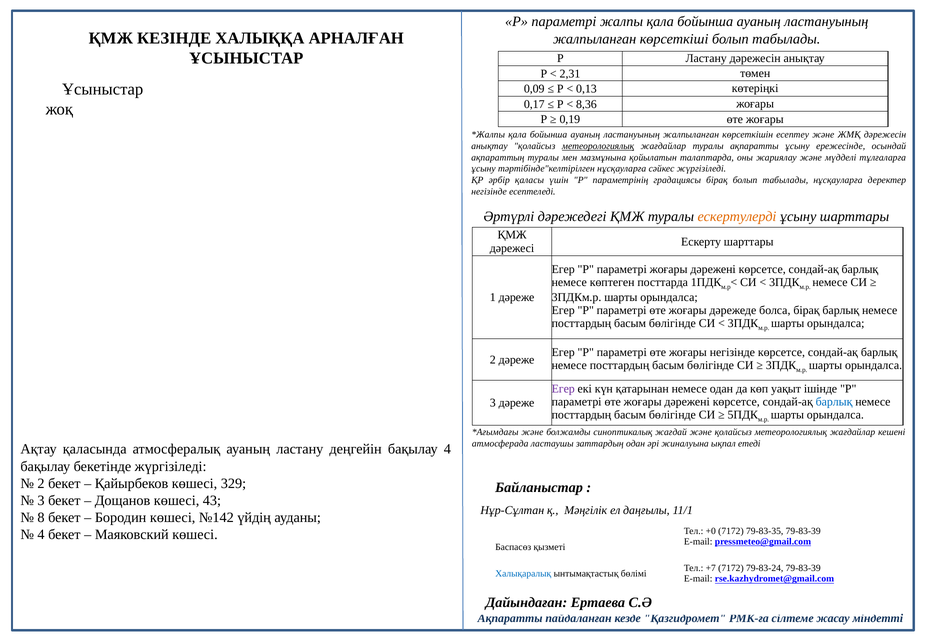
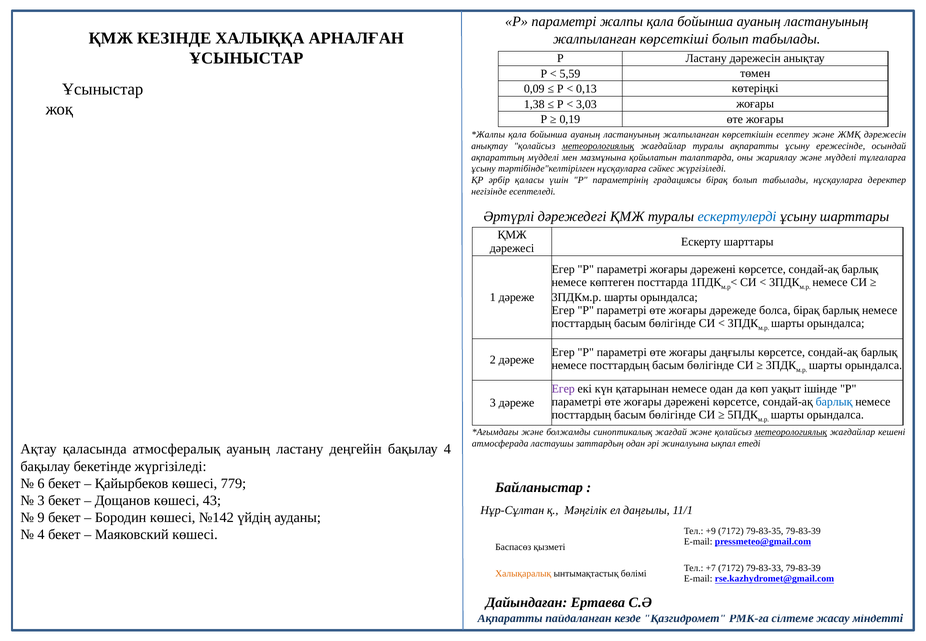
2,31: 2,31 -> 5,59
0,17: 0,17 -> 1,38
8,36: 8,36 -> 3,03
ақпараттың туралы: туралы -> мүдделі
ескертулерді colour: orange -> blue
жоғары негізінде: негізінде -> даңғылы
метеорологиялық at (791, 432) underline: none -> present
2 at (41, 483): 2 -> 6
329: 329 -> 779
8: 8 -> 9
+0: +0 -> +9
79-83-24: 79-83-24 -> 79-83-33
Халықаралық colour: blue -> orange
